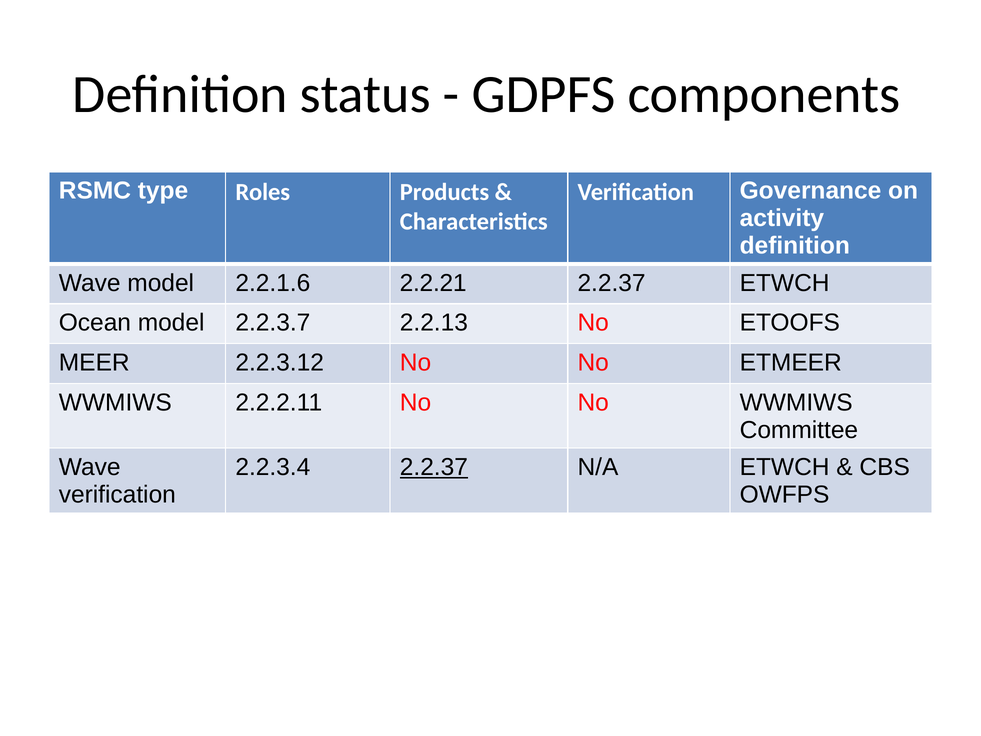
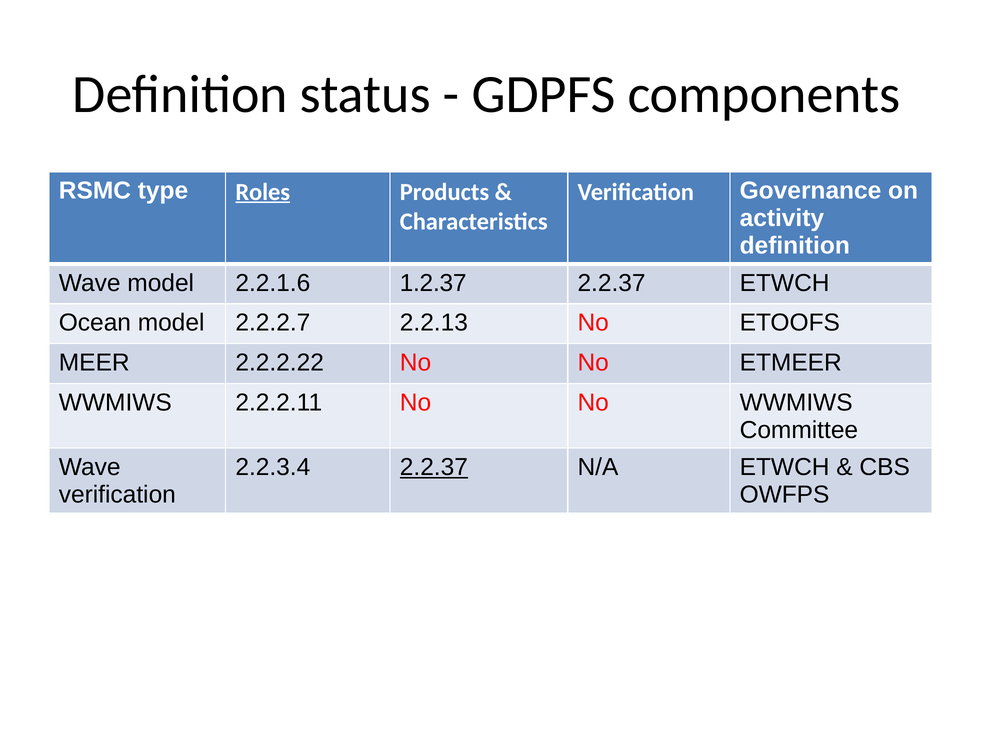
Roles underline: none -> present
2.2.21: 2.2.21 -> 1.2.37
2.2.3.7: 2.2.3.7 -> 2.2.2.7
2.2.3.12: 2.2.3.12 -> 2.2.2.22
